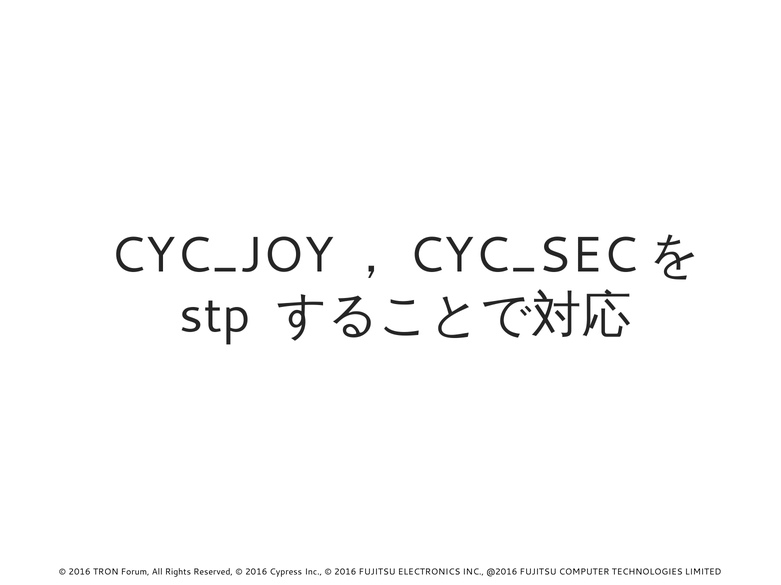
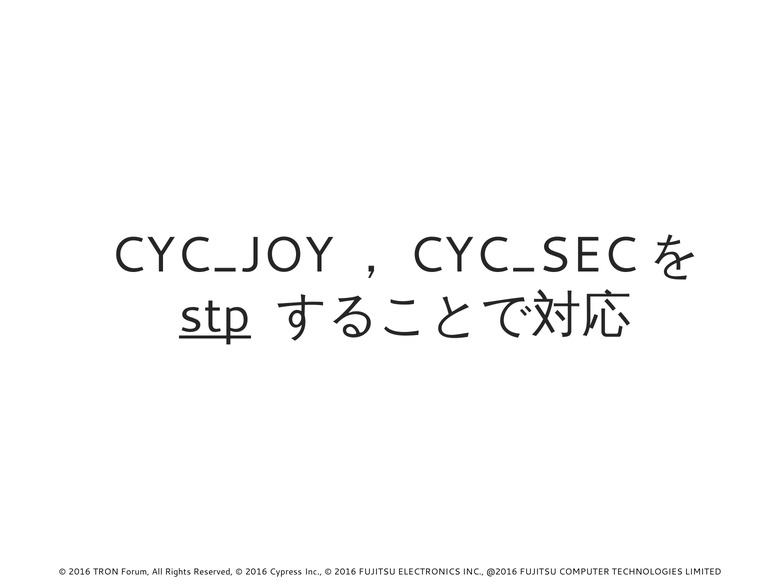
stp underline: none -> present
